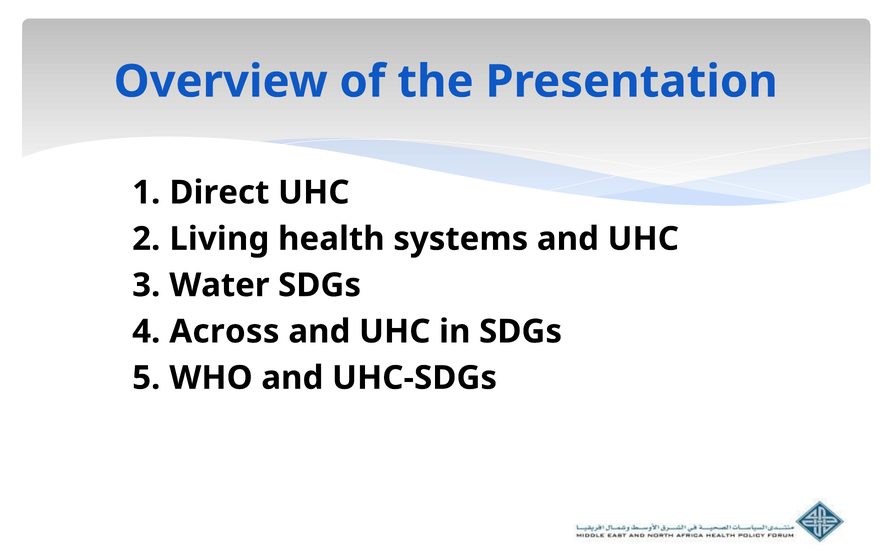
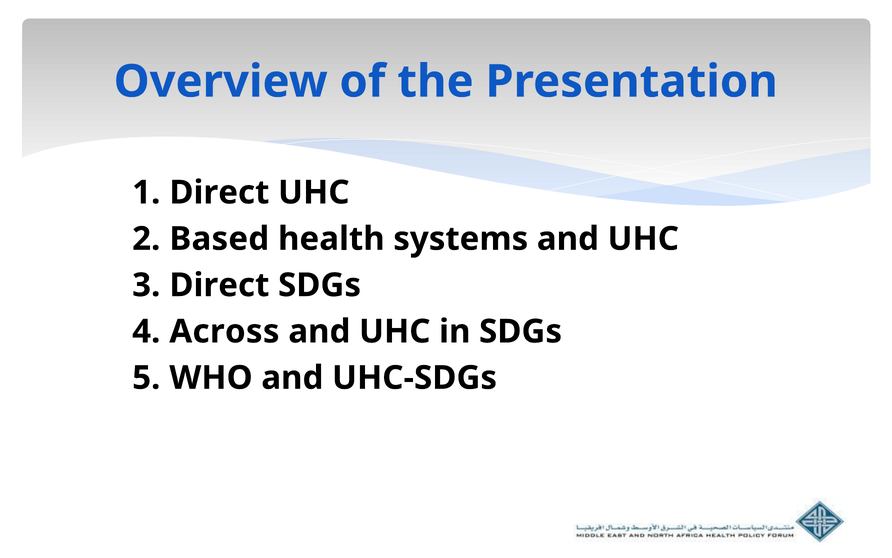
Living: Living -> Based
Water at (219, 285): Water -> Direct
